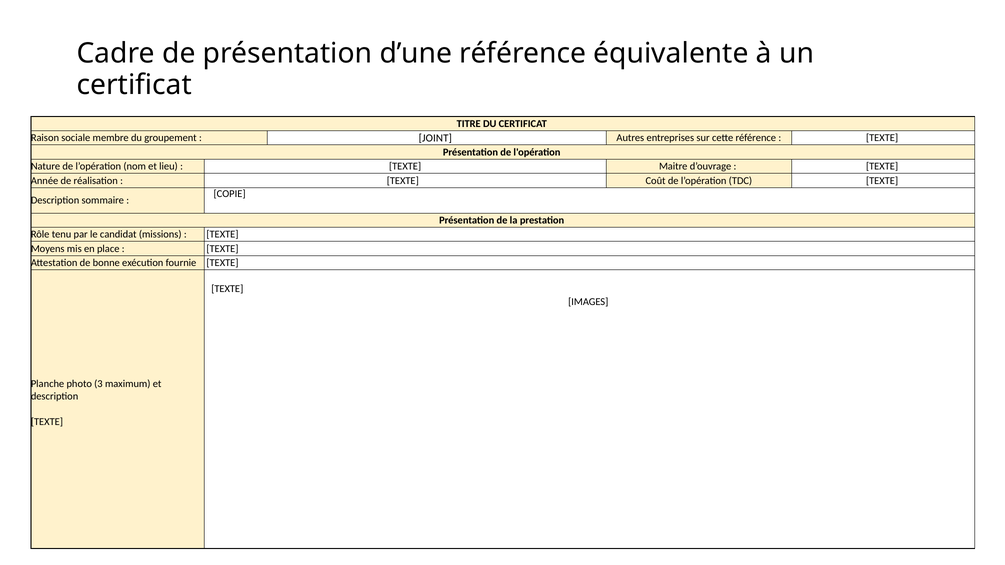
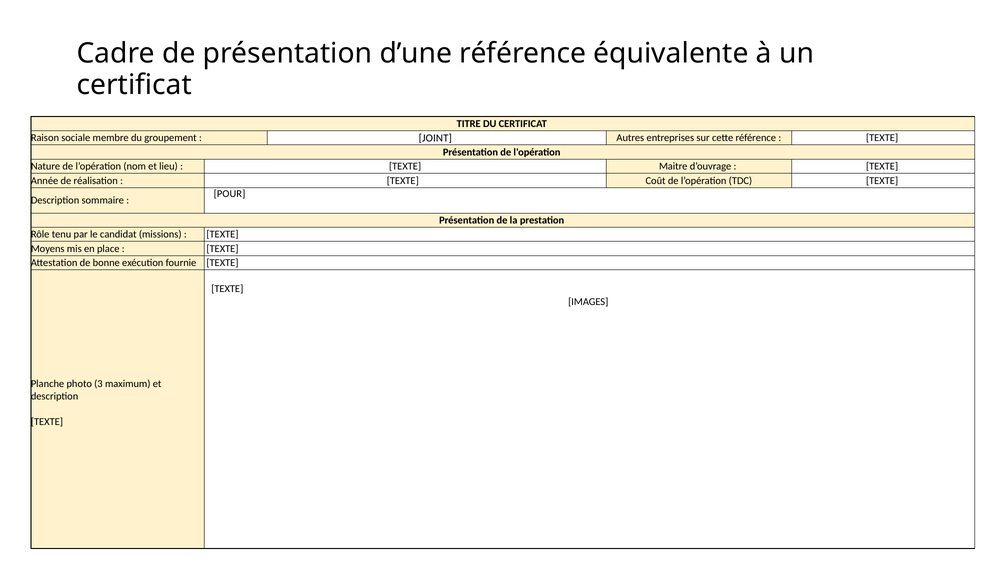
COPIE: COPIE -> POUR
